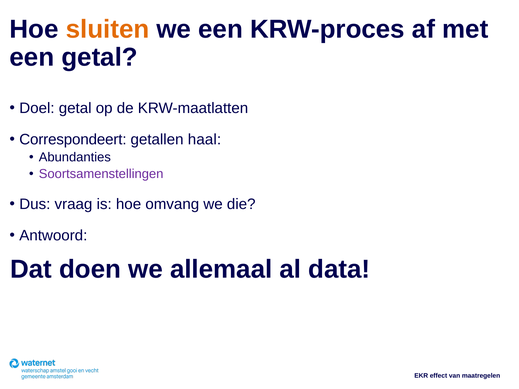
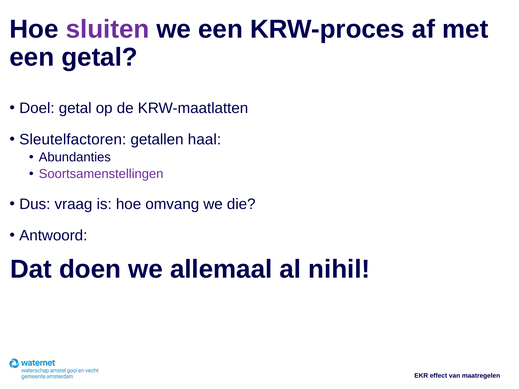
sluiten colour: orange -> purple
Correspondeert: Correspondeert -> Sleutelfactoren
data: data -> nihil
